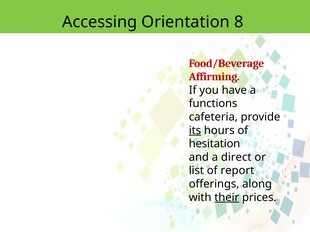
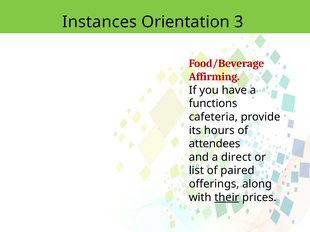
Accessing: Accessing -> Instances
8: 8 -> 3
its underline: present -> none
hesitation: hesitation -> attendees
report: report -> paired
